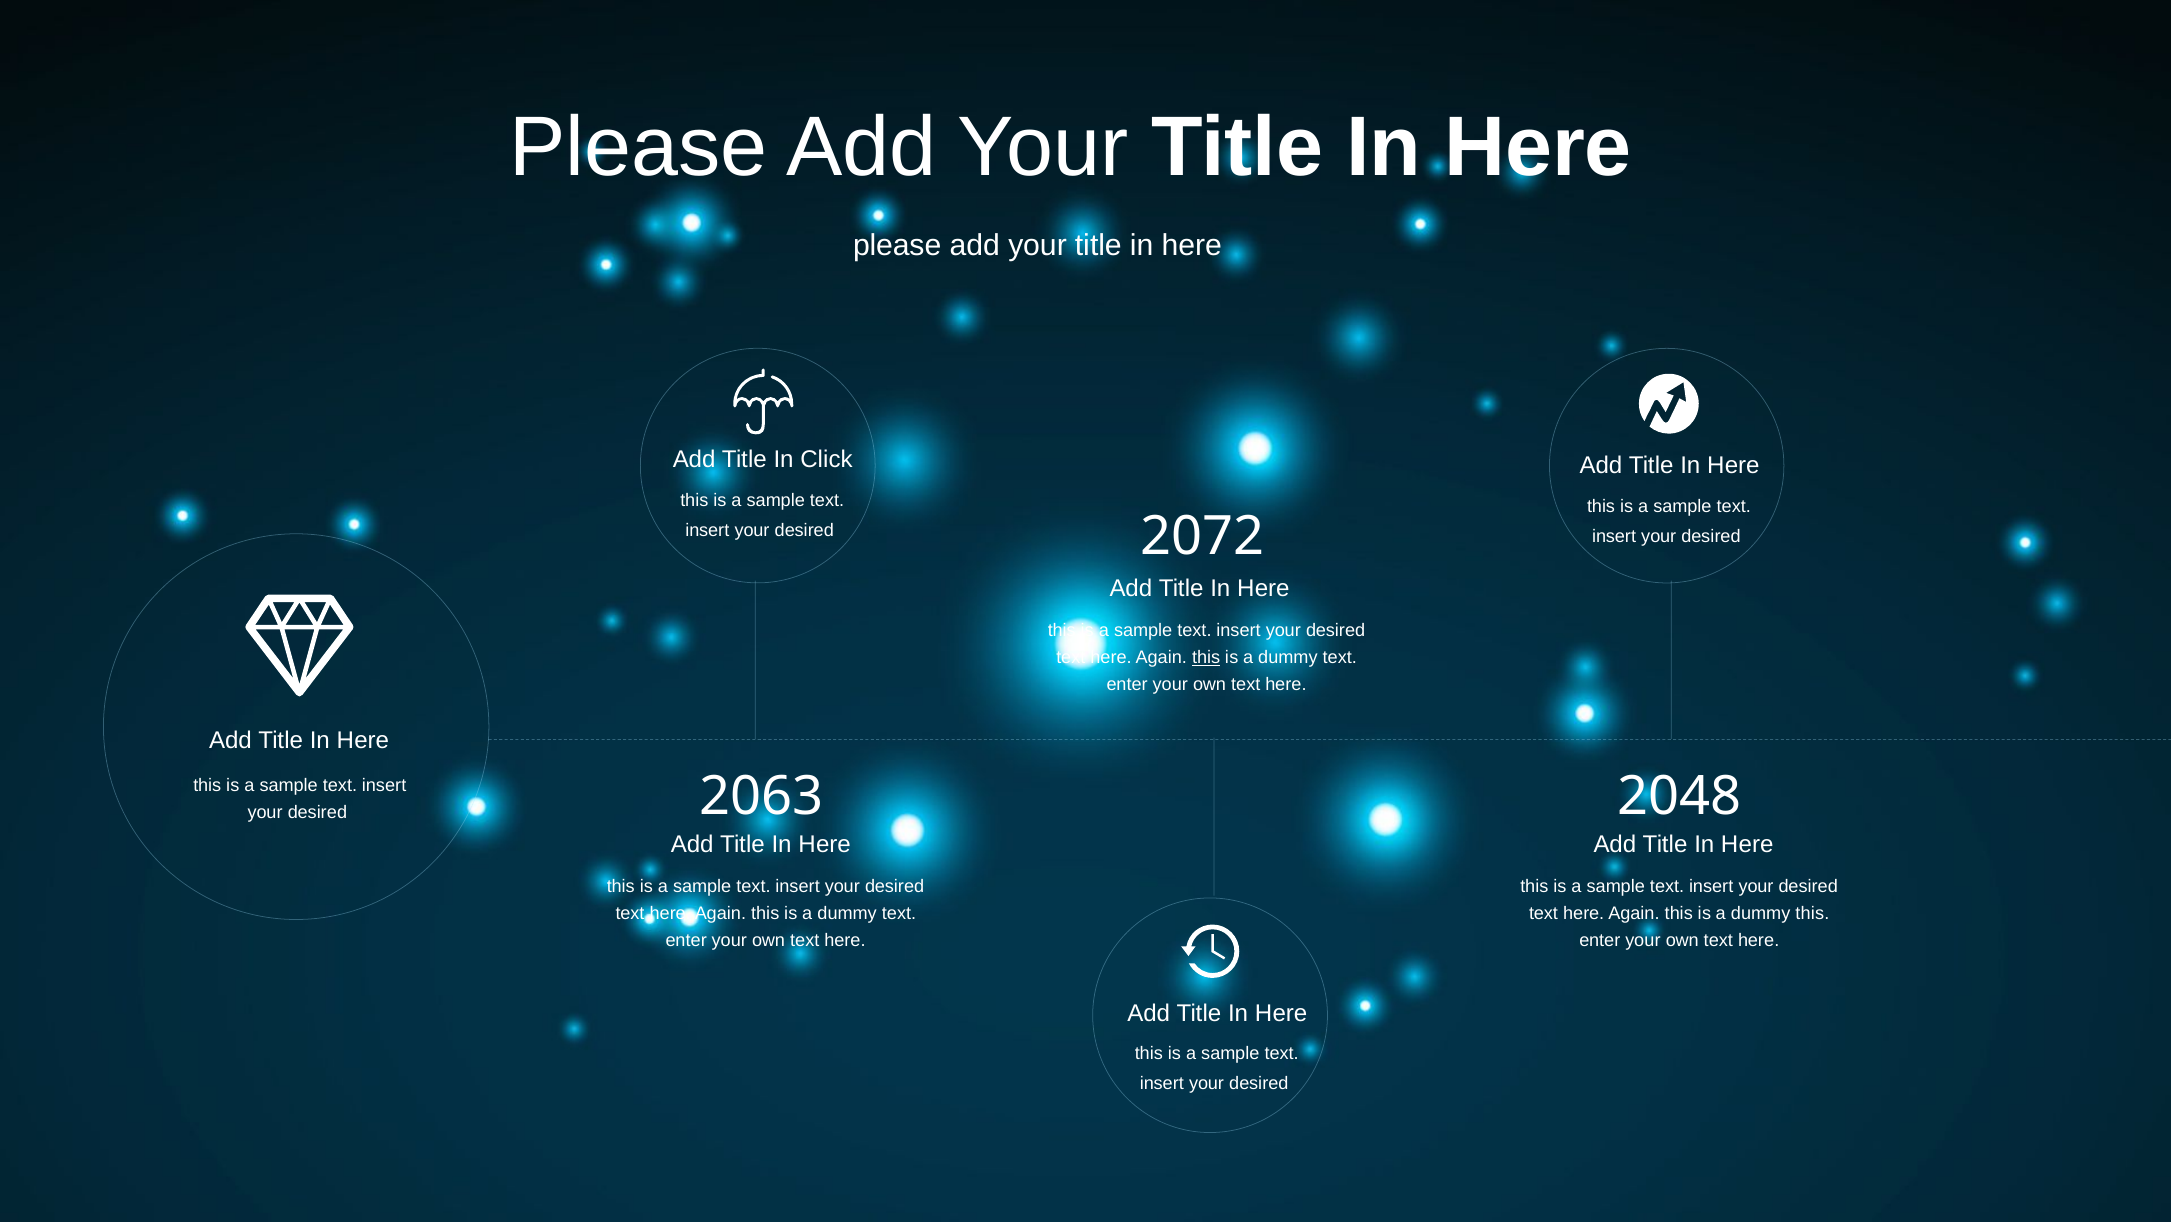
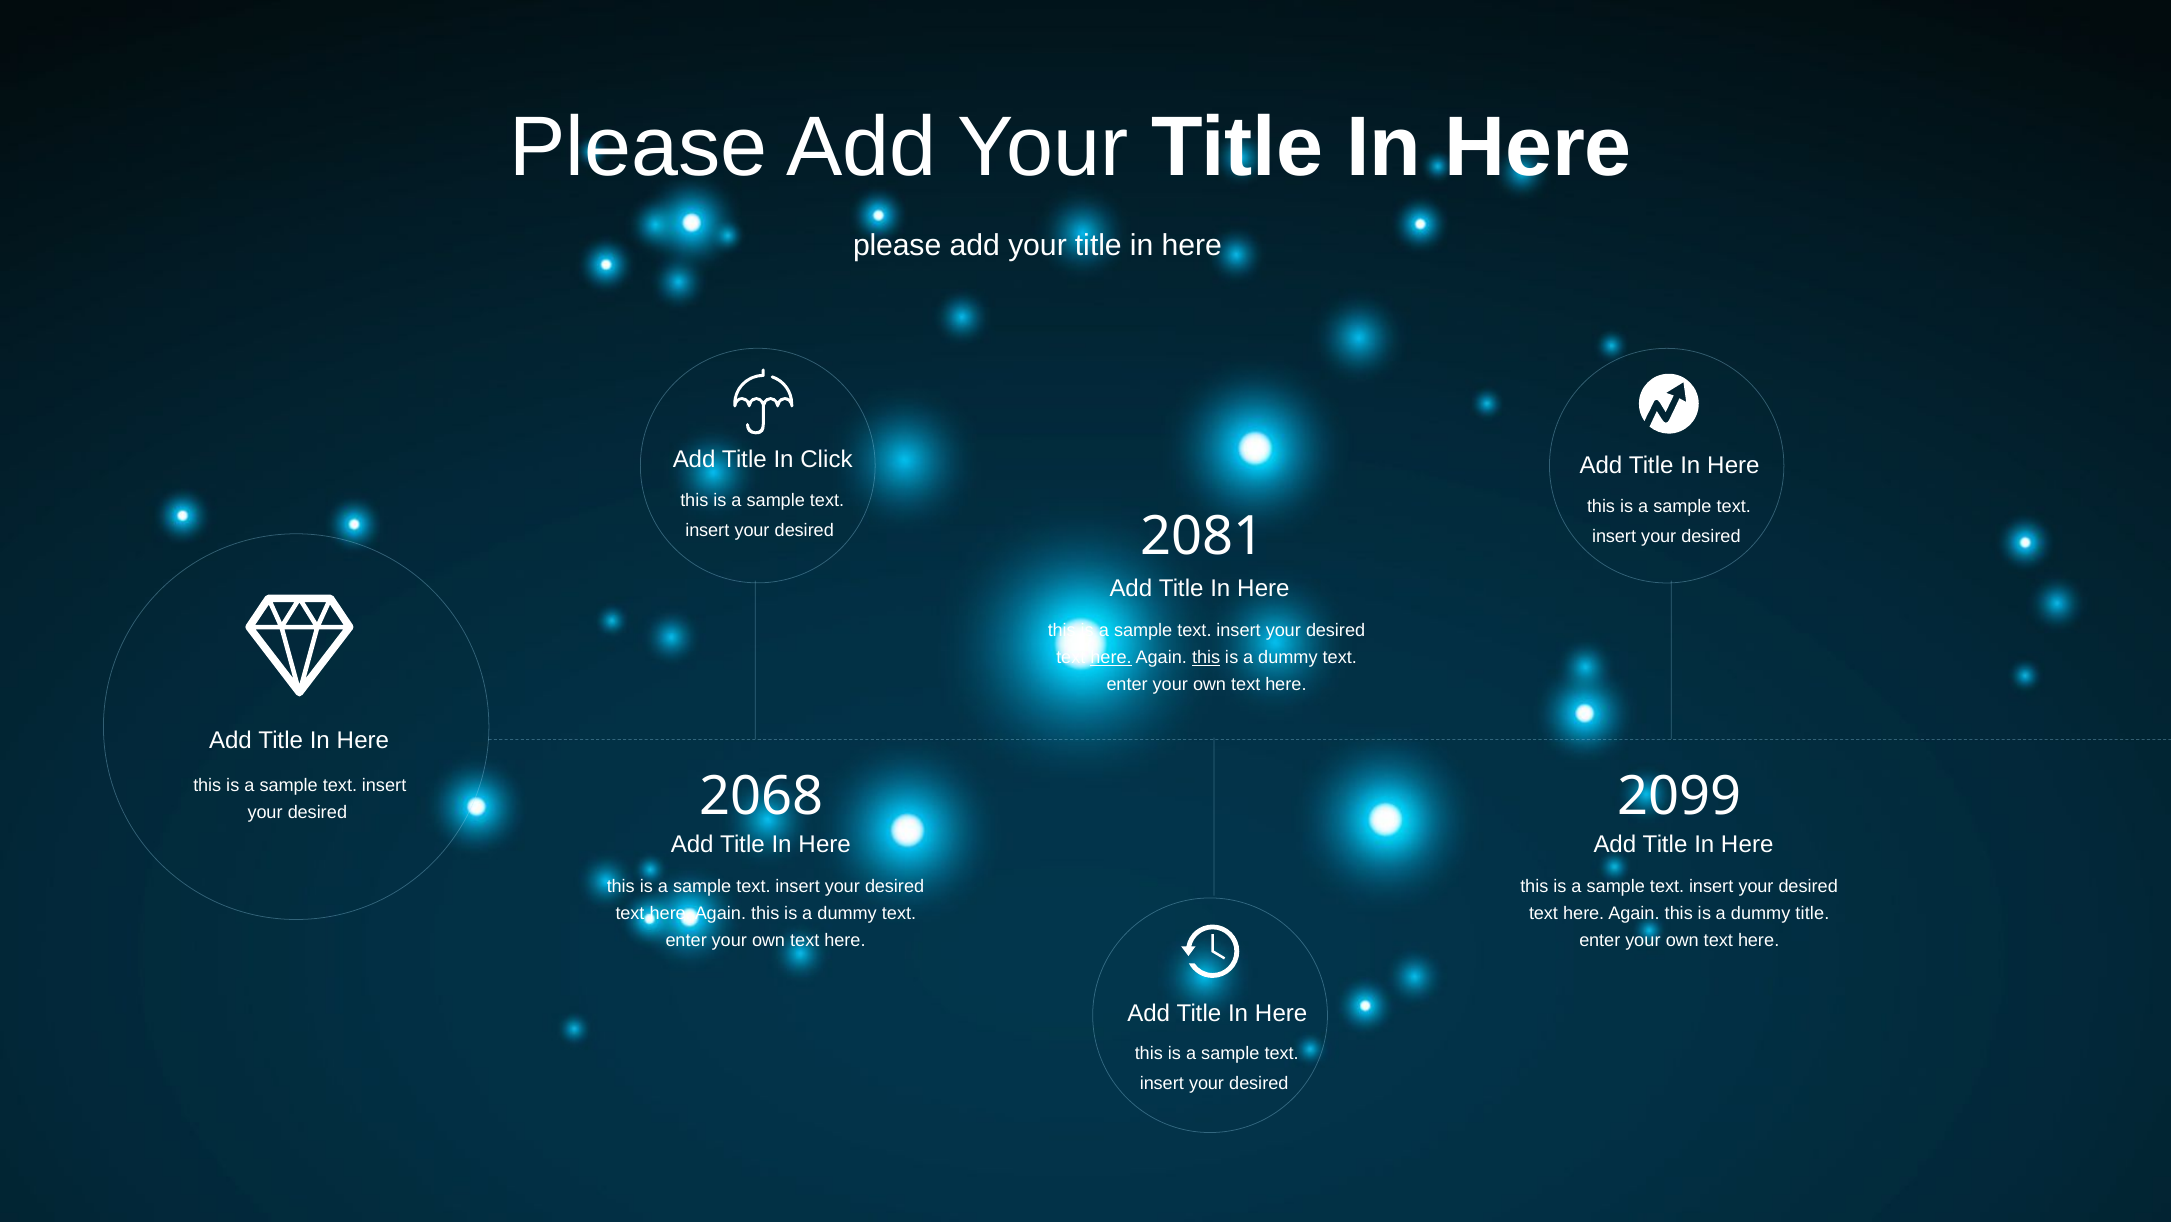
2072: 2072 -> 2081
here at (1111, 657) underline: none -> present
2048: 2048 -> 2099
2063: 2063 -> 2068
dummy this: this -> title
